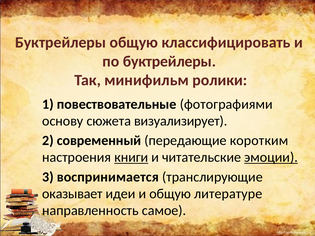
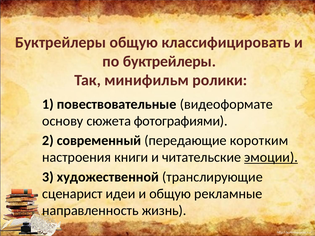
фотографиями: фотографиями -> видеоформате
визуализирует: визуализирует -> фотографиями
книги underline: present -> none
воспринимается: воспринимается -> художественной
оказывает: оказывает -> сценарист
литературе: литературе -> рекламные
самое: самое -> жизнь
